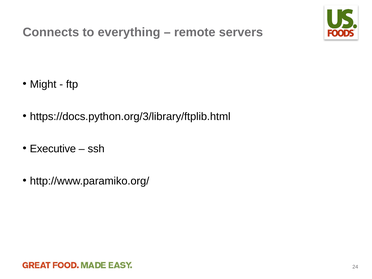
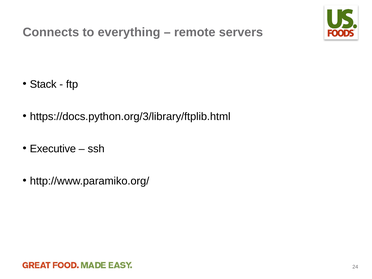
Might: Might -> Stack
